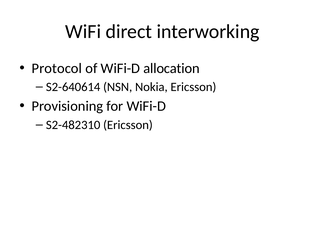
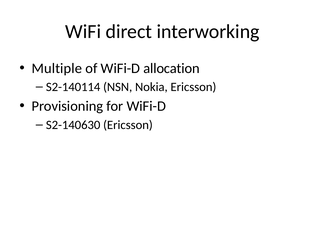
Protocol: Protocol -> Multiple
S2-640614: S2-640614 -> S2-140114
S2-482310: S2-482310 -> S2-140630
